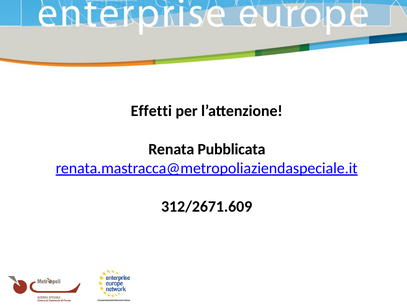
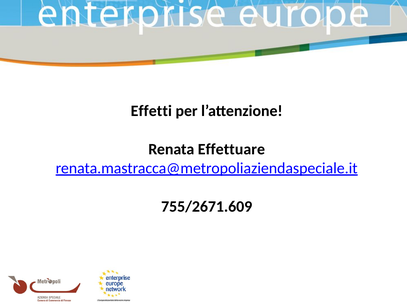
Pubblicata: Pubblicata -> Effettuare
312/2671.609: 312/2671.609 -> 755/2671.609
